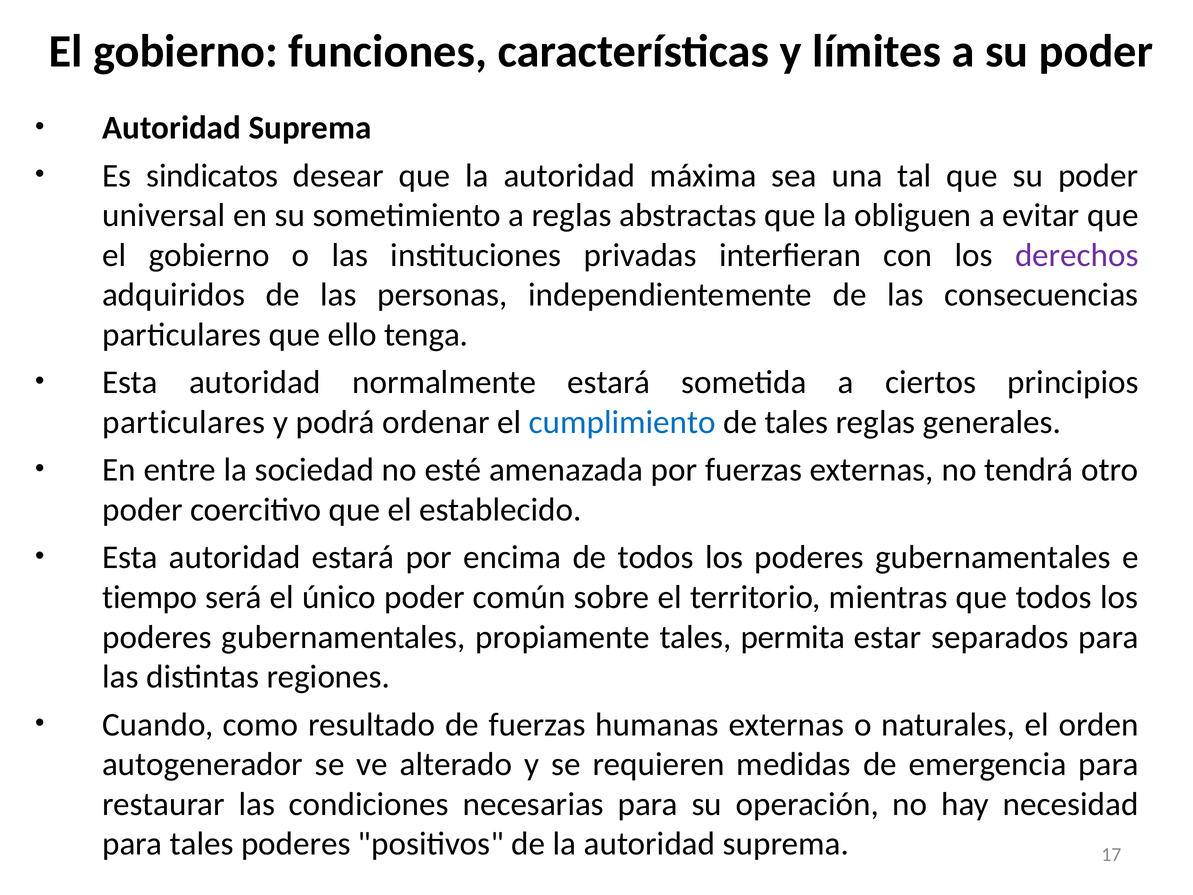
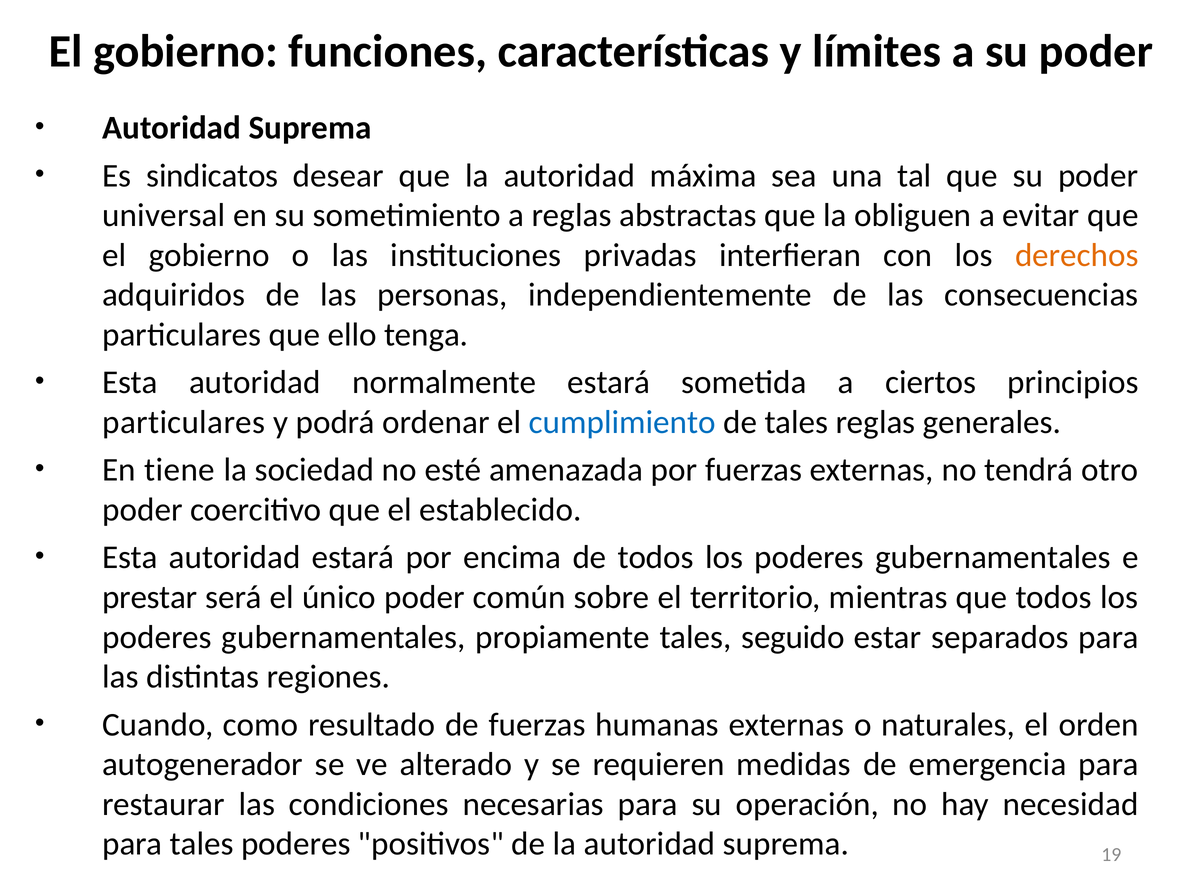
derechos colour: purple -> orange
entre: entre -> tiene
tiempo: tiempo -> prestar
permita: permita -> seguido
17: 17 -> 19
